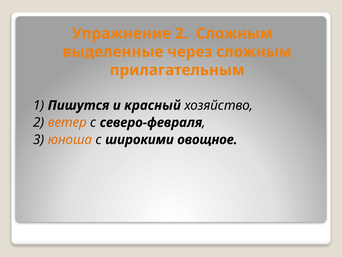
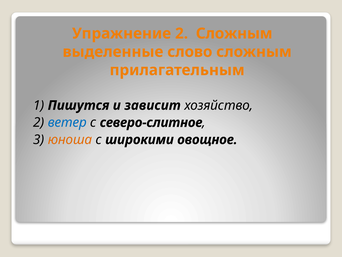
через: через -> слово
красный: красный -> зависит
ветер colour: orange -> blue
северо-февраля: северо-февраля -> северо-слитное
